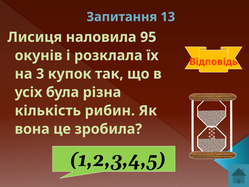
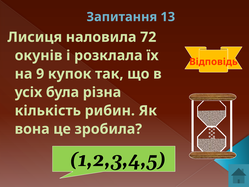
95: 95 -> 72
3: 3 -> 9
